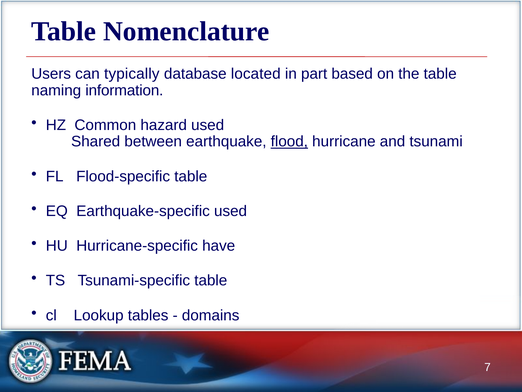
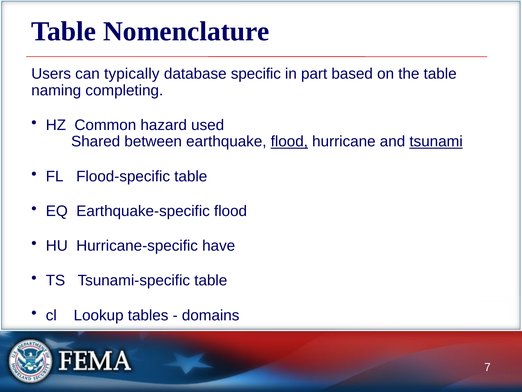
located: located -> specific
information: information -> completing
tsunami underline: none -> present
Earthquake-specific used: used -> flood
